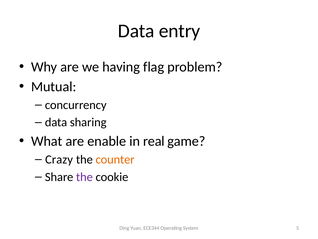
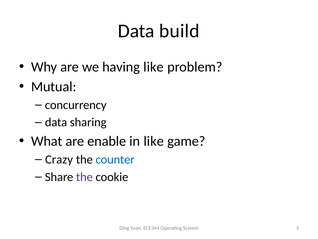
entry: entry -> build
having flag: flag -> like
in real: real -> like
counter colour: orange -> blue
